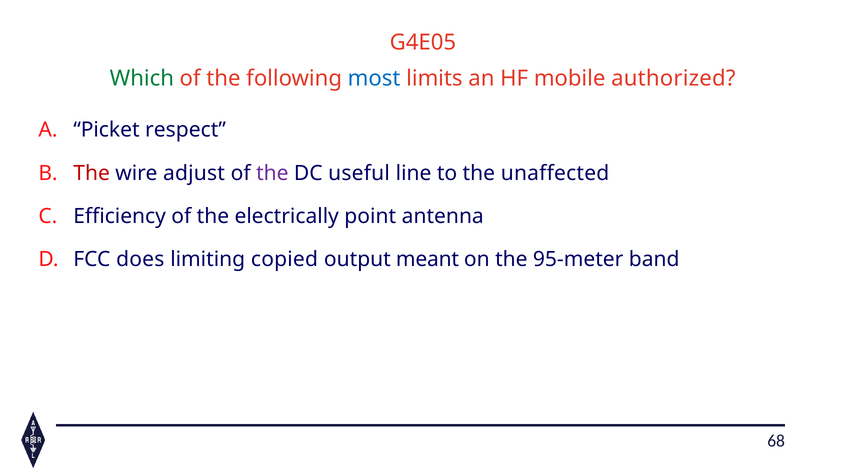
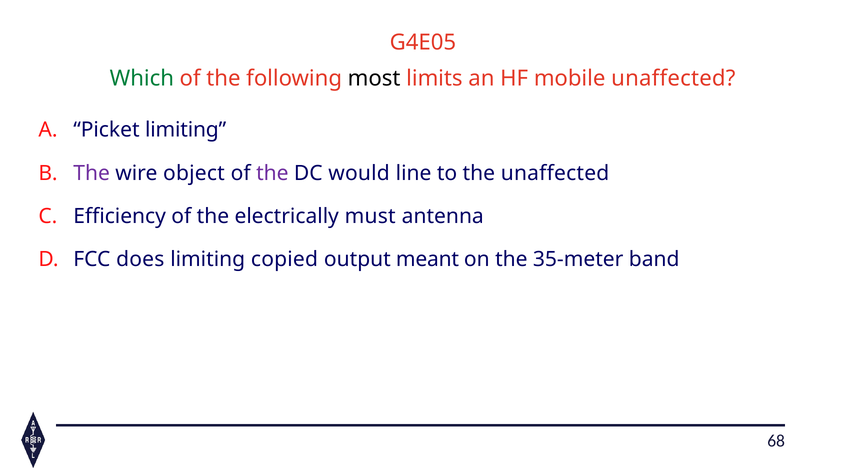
most colour: blue -> black
mobile authorized: authorized -> unaffected
Picket respect: respect -> limiting
The at (92, 173) colour: red -> purple
adjust: adjust -> object
useful: useful -> would
point: point -> must
95-meter: 95-meter -> 35-meter
